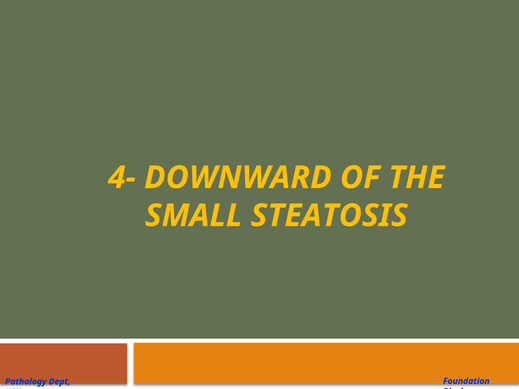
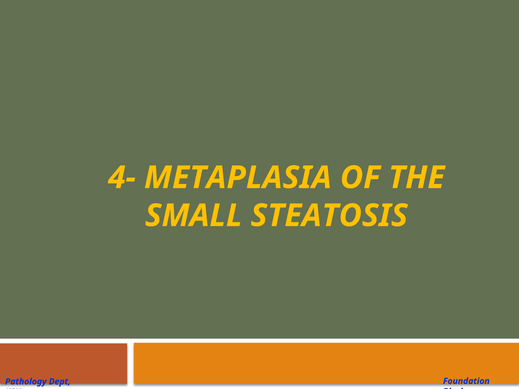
DOWNWARD: DOWNWARD -> METAPLASIA
